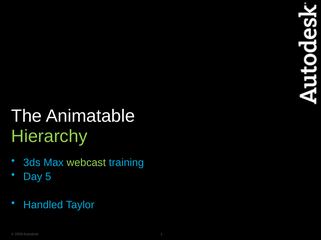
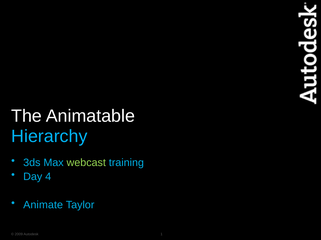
Hierarchy colour: light green -> light blue
5: 5 -> 4
Handled: Handled -> Animate
